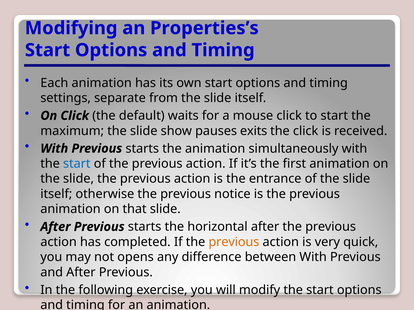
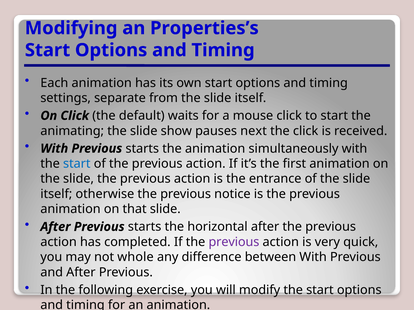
maximum: maximum -> animating
exits: exits -> next
previous at (234, 242) colour: orange -> purple
opens: opens -> whole
